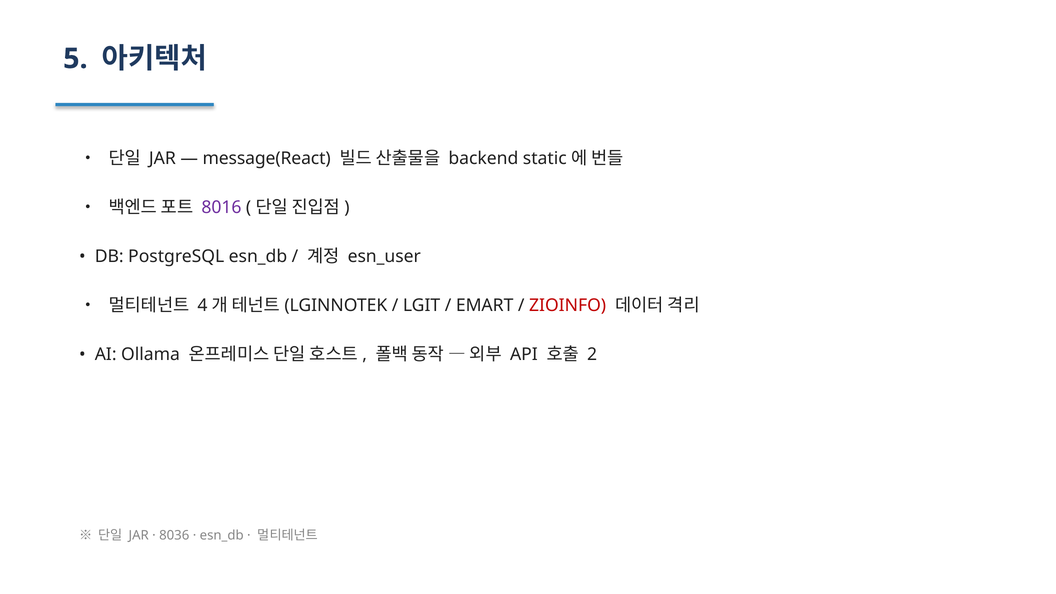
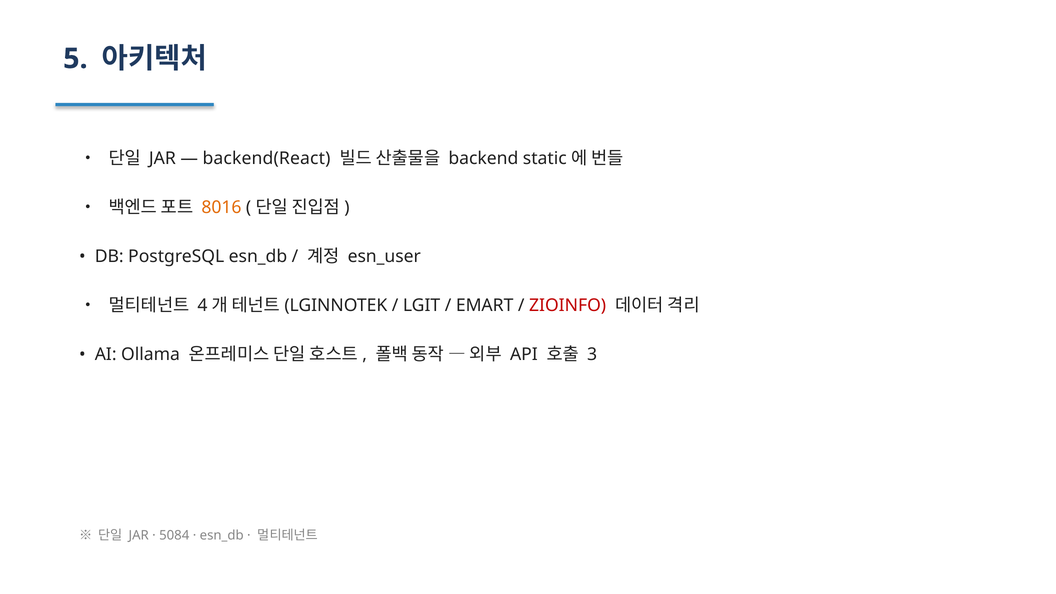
message(React: message(React -> backend(React
8016 colour: purple -> orange
2: 2 -> 3
8036: 8036 -> 5084
